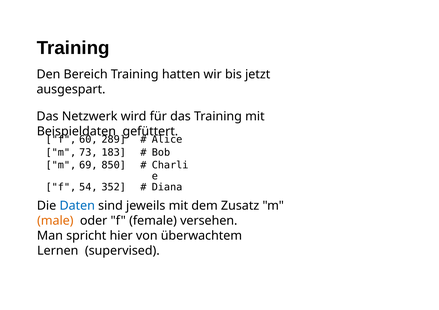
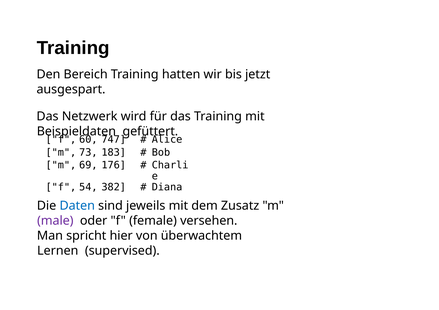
289: 289 -> 747
850: 850 -> 176
352: 352 -> 382
male colour: orange -> purple
